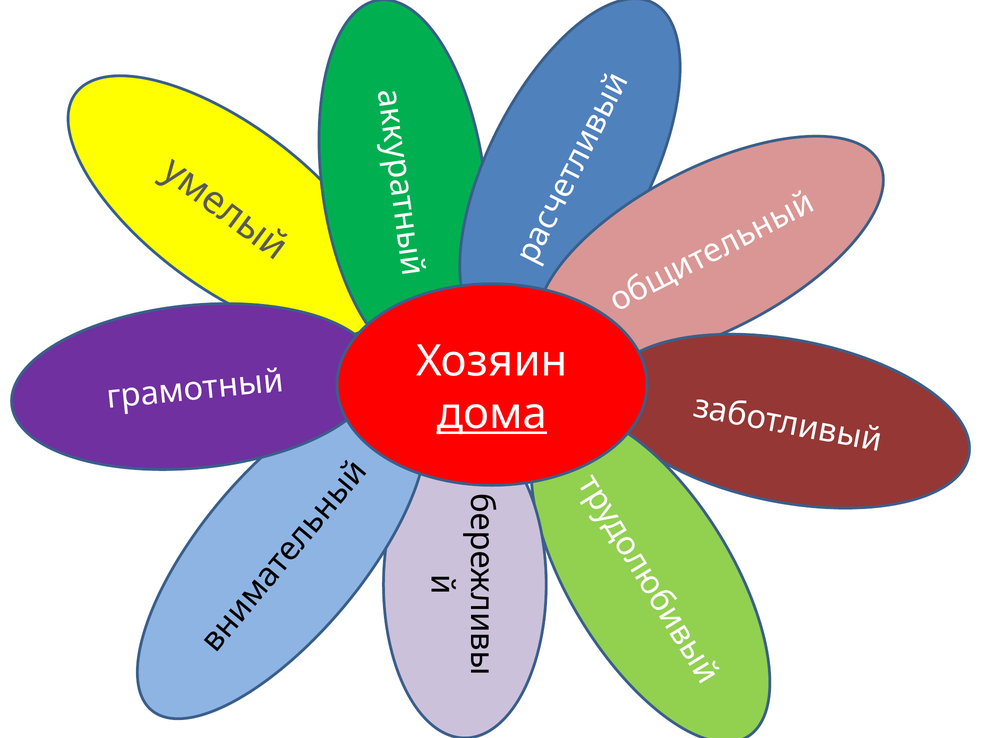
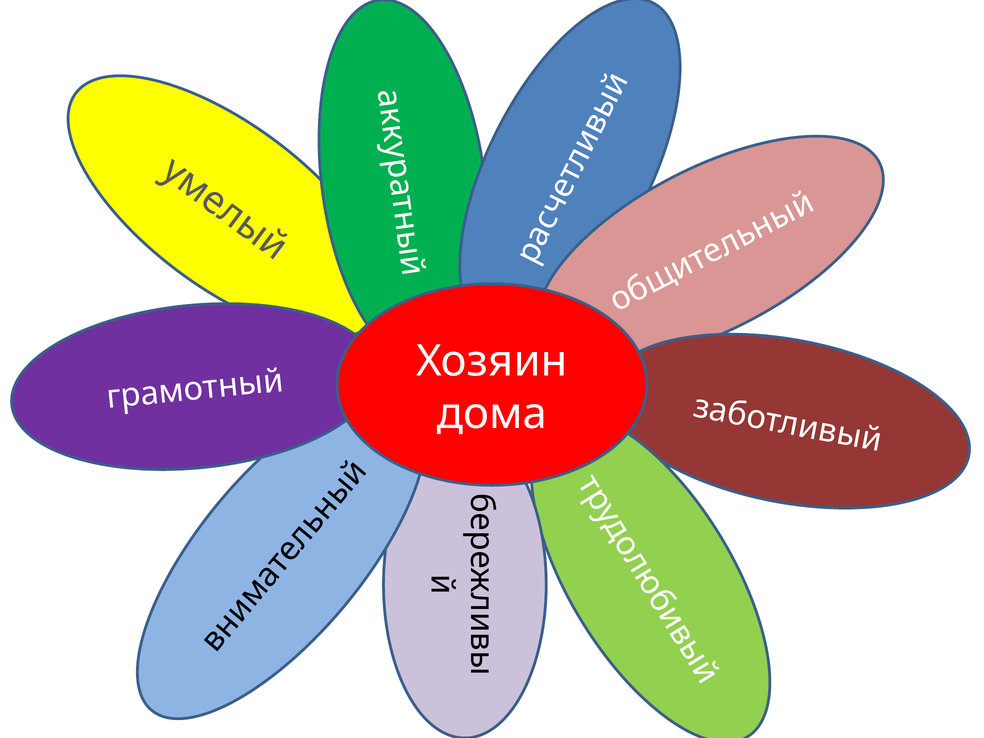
дома underline: present -> none
